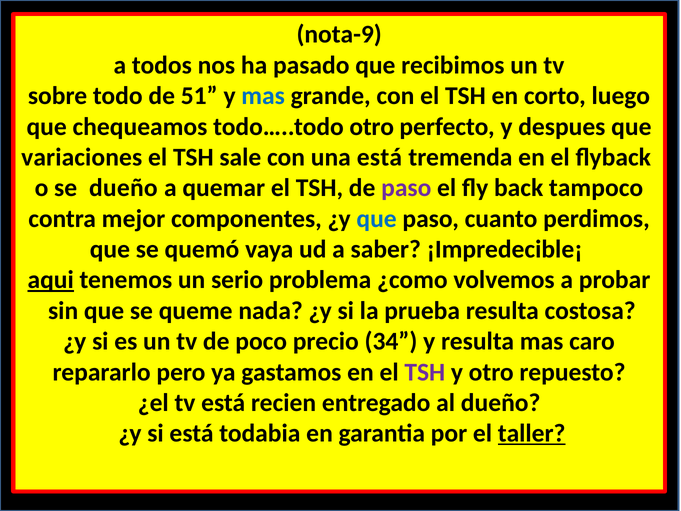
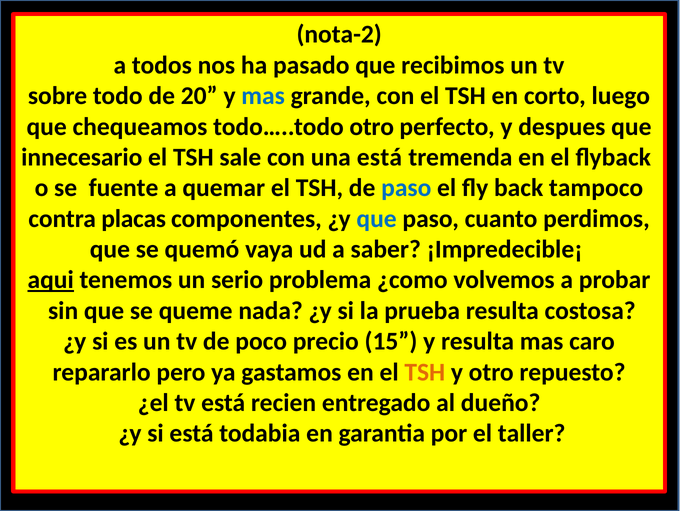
nota-9: nota-9 -> nota-2
51: 51 -> 20
variaciones: variaciones -> innecesario
se dueño: dueño -> fuente
paso at (406, 188) colour: purple -> blue
mejor: mejor -> placas
34: 34 -> 15
TSH at (425, 372) colour: purple -> orange
taller underline: present -> none
